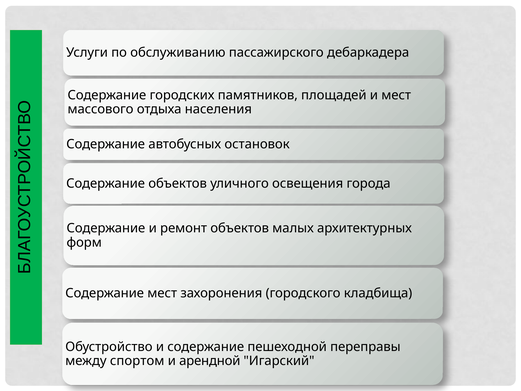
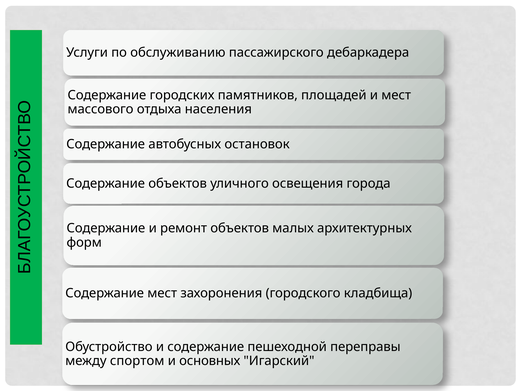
арендной: арендной -> основных
